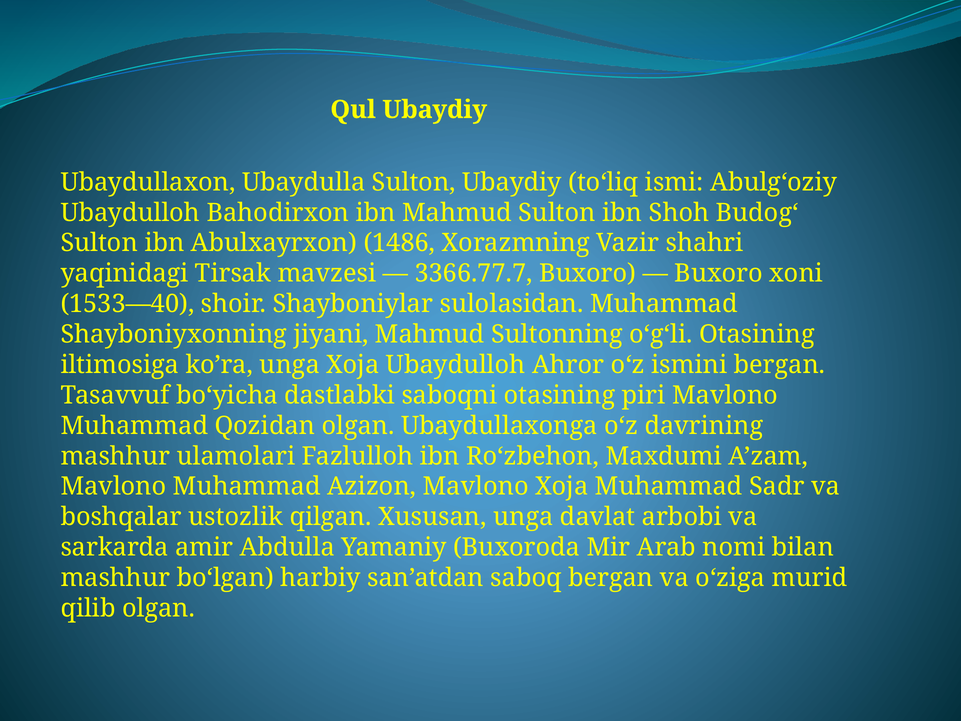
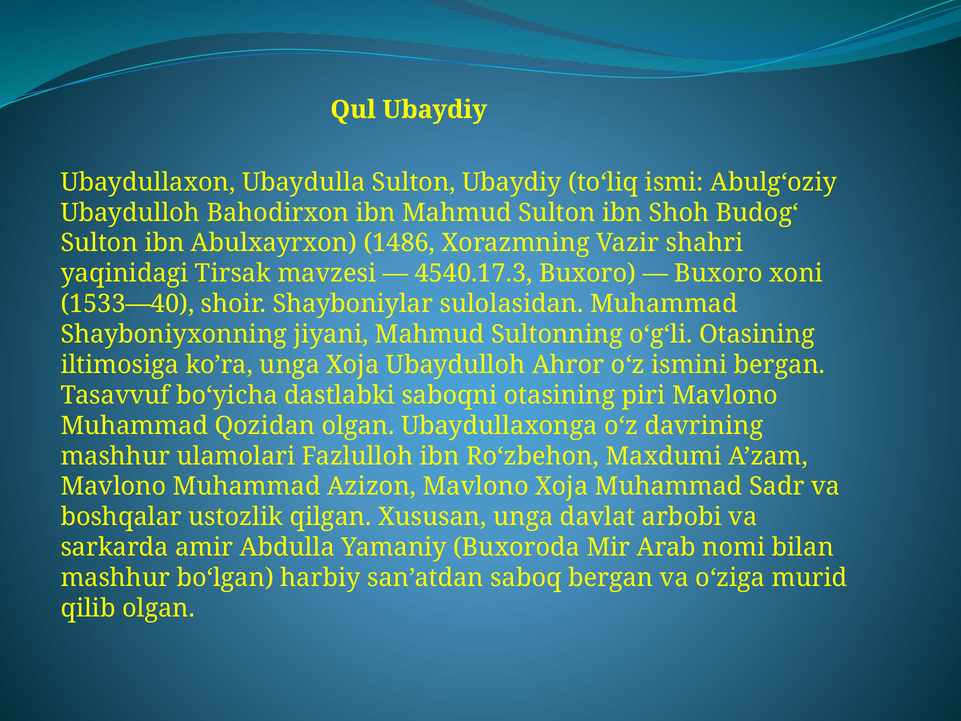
3366.77.7: 3366.77.7 -> 4540.17.3
